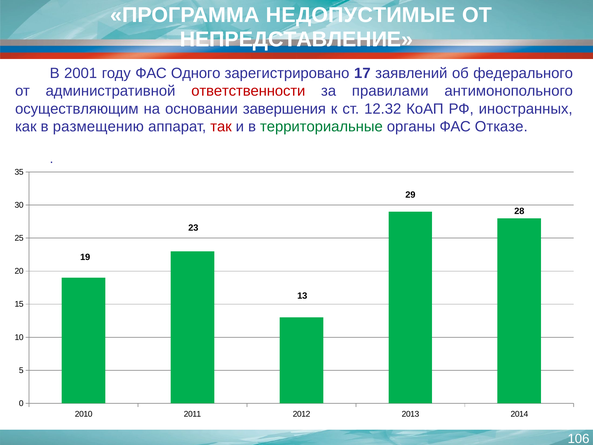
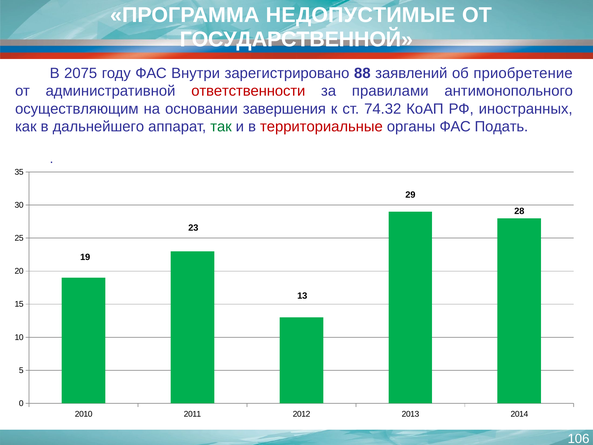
НЕПРЕДСТАВЛЕНИЕ: НЕПРЕДСТАВЛЕНИЕ -> ГОСУДАРСТВЕННОЙ
2001: 2001 -> 2075
Одного: Одного -> Внутри
17: 17 -> 88
федерального: федерального -> приобретение
12.32: 12.32 -> 74.32
размещению: размещению -> дальнейшего
так colour: red -> green
территориальные colour: green -> red
Отказе: Отказе -> Подать
